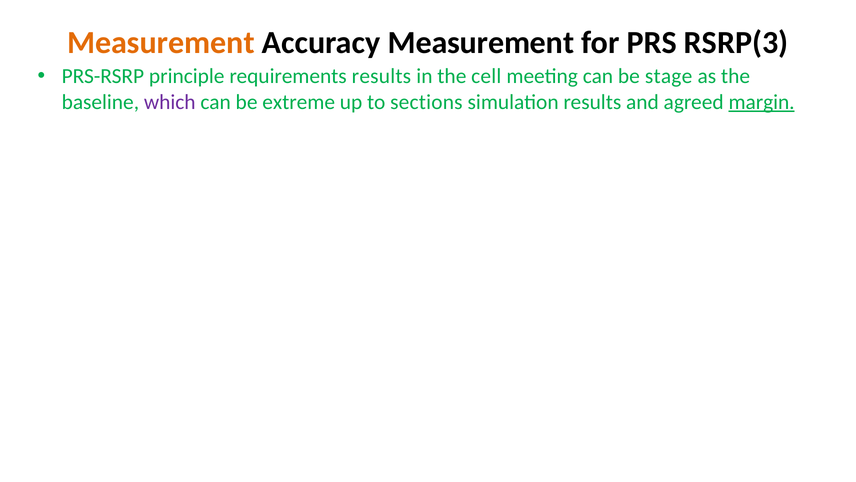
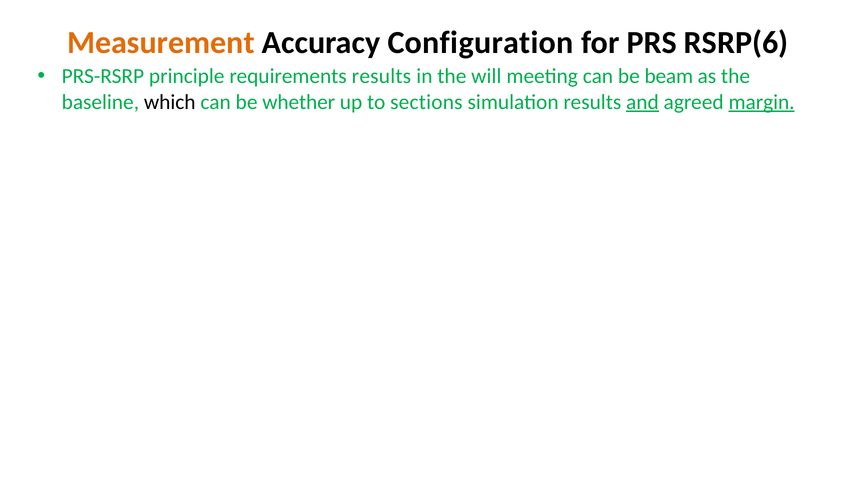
Accuracy Measurement: Measurement -> Configuration
RSRP(3: RSRP(3 -> RSRP(6
cell: cell -> will
stage: stage -> beam
which colour: purple -> black
extreme: extreme -> whether
and underline: none -> present
